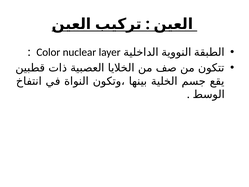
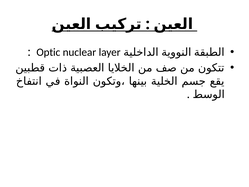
Color: Color -> Optic
